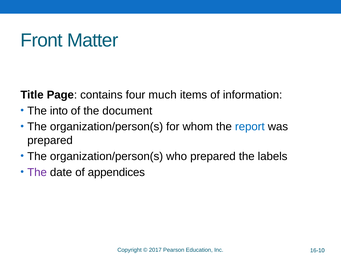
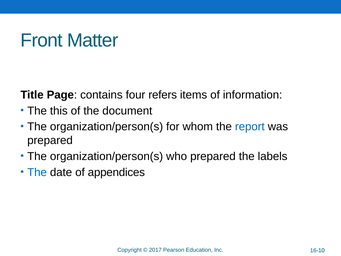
much: much -> refers
into: into -> this
The at (37, 172) colour: purple -> blue
